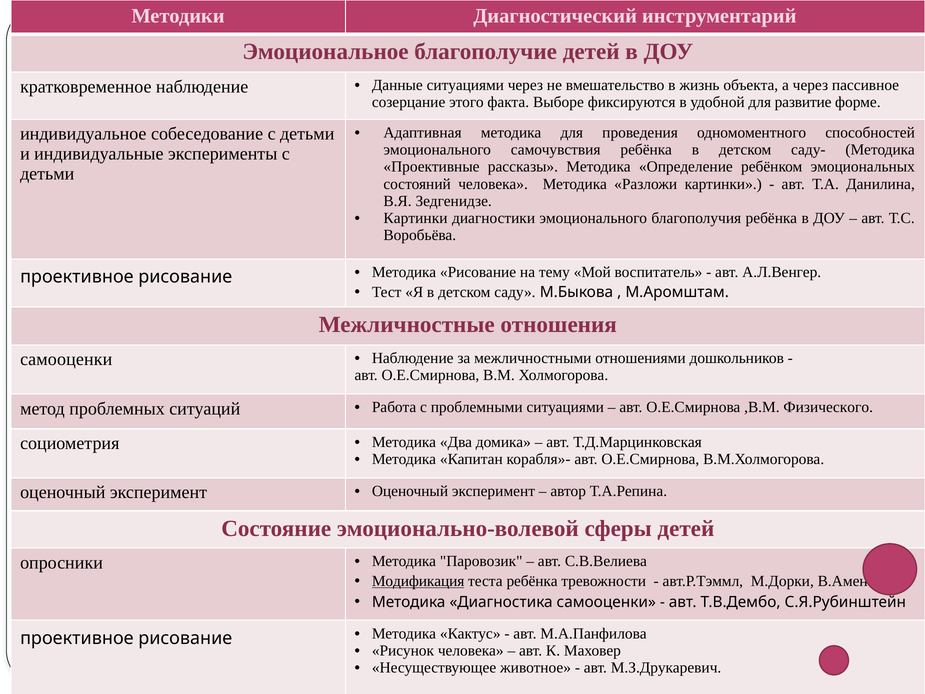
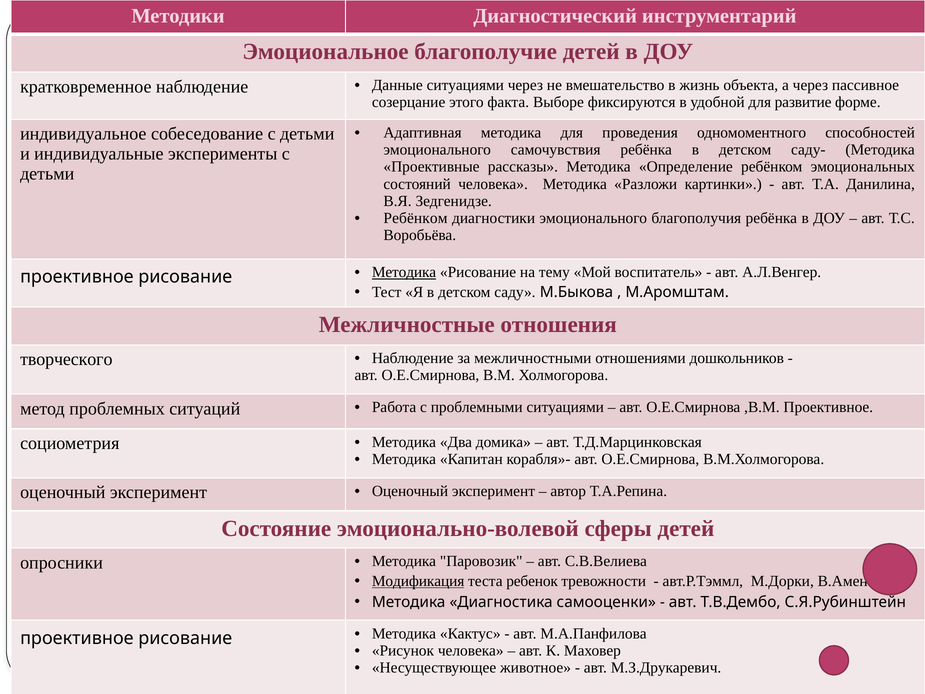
Картинки at (416, 218): Картинки -> Ребёнком
Методика at (404, 272) underline: none -> present
самооценки at (66, 359): самооценки -> творческого
,В.М Физического: Физического -> Проективное
теста ребёнка: ребёнка -> ребенок
